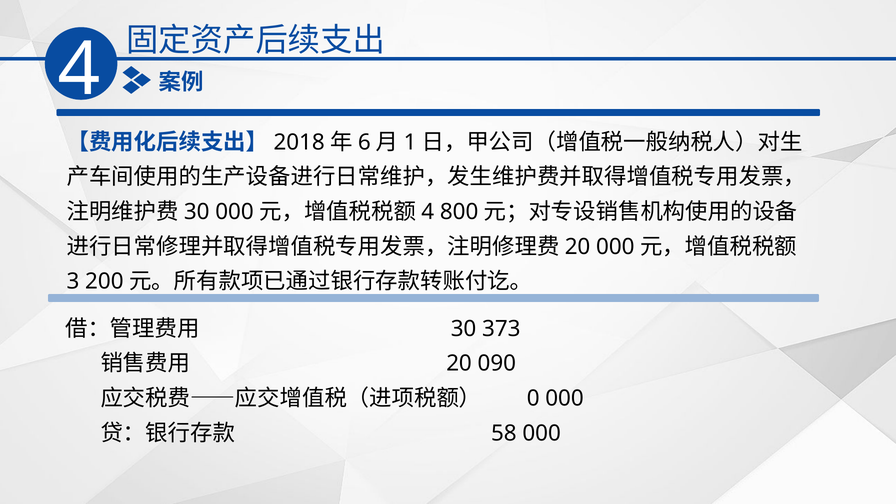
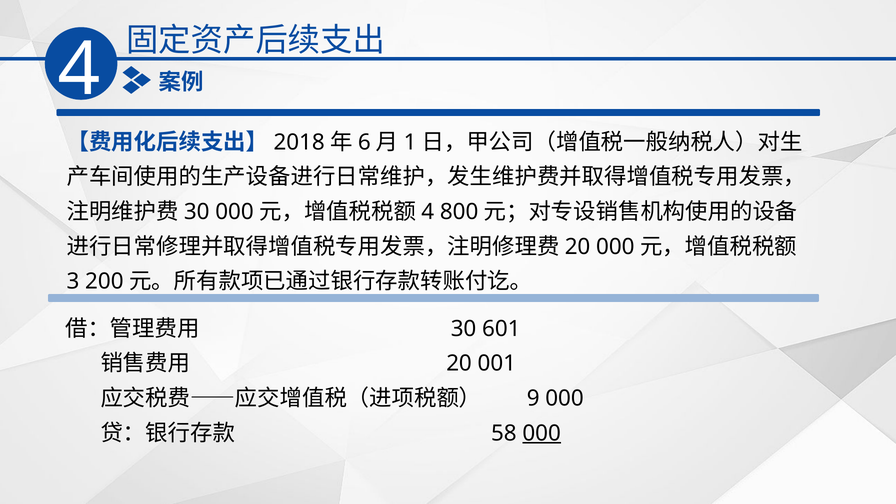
373: 373 -> 601
090: 090 -> 001
0: 0 -> 9
000 at (542, 433) underline: none -> present
